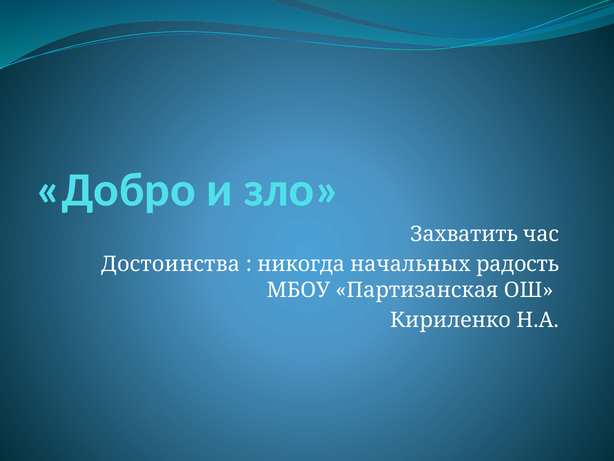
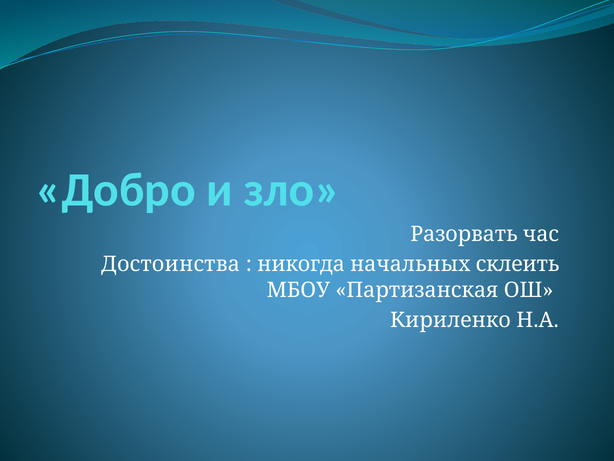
Захватить: Захватить -> Разорвать
радость: радость -> склеить
